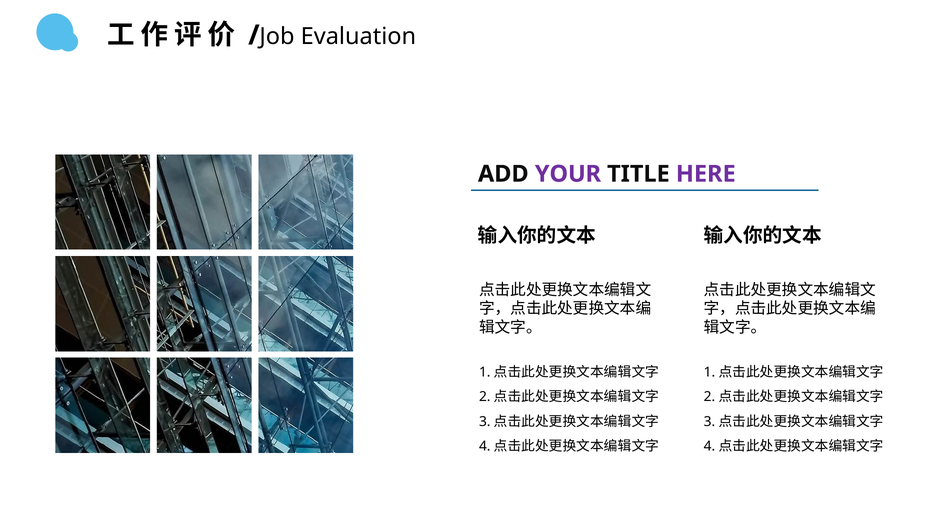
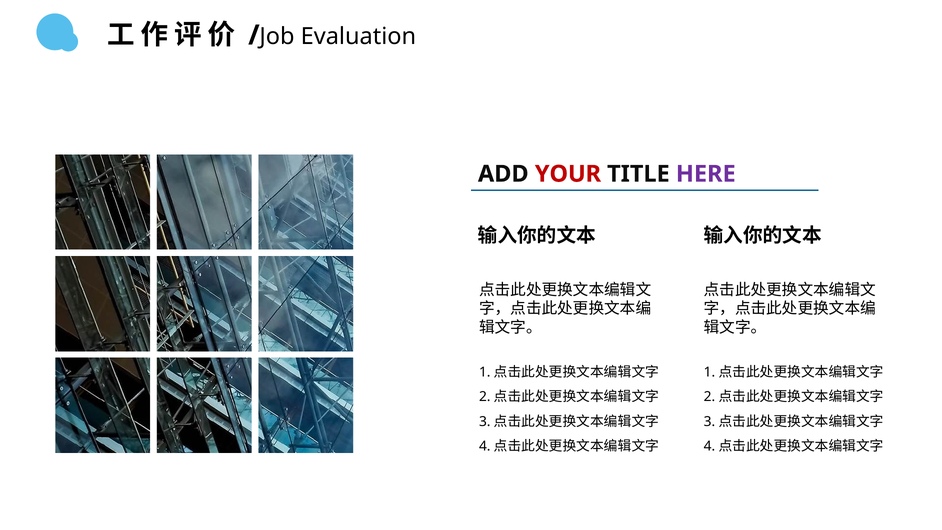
YOUR colour: purple -> red
